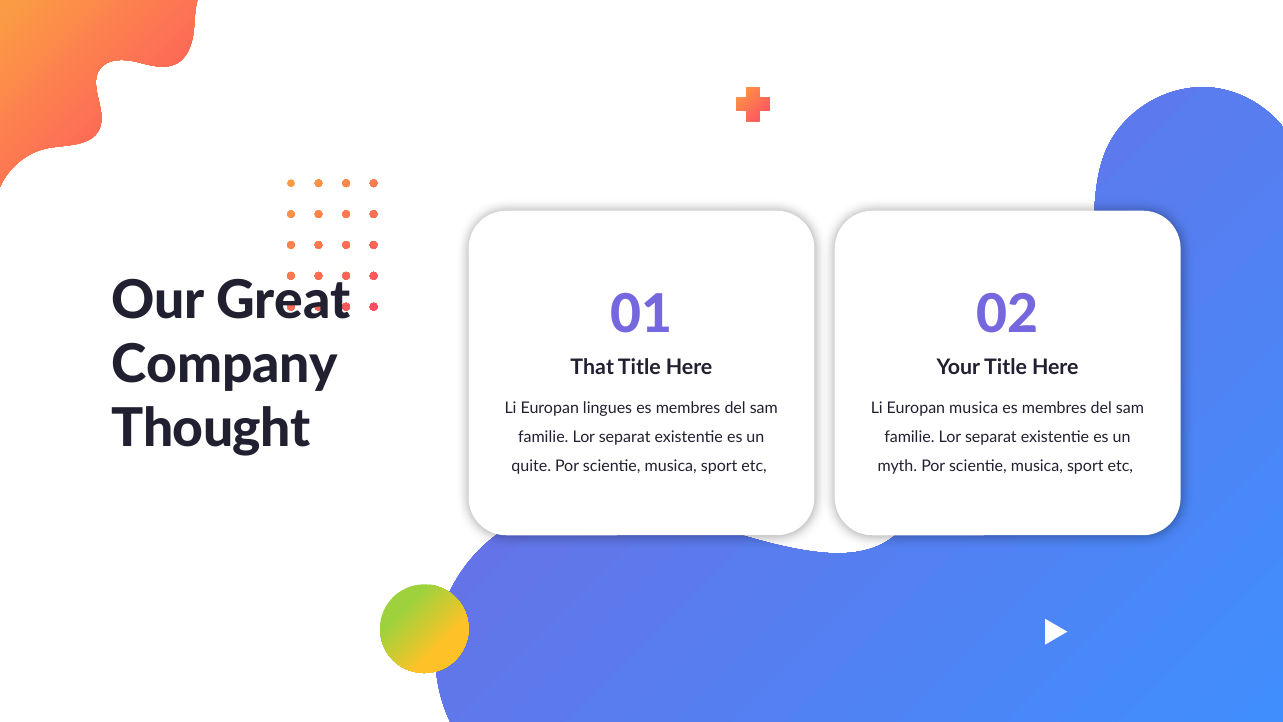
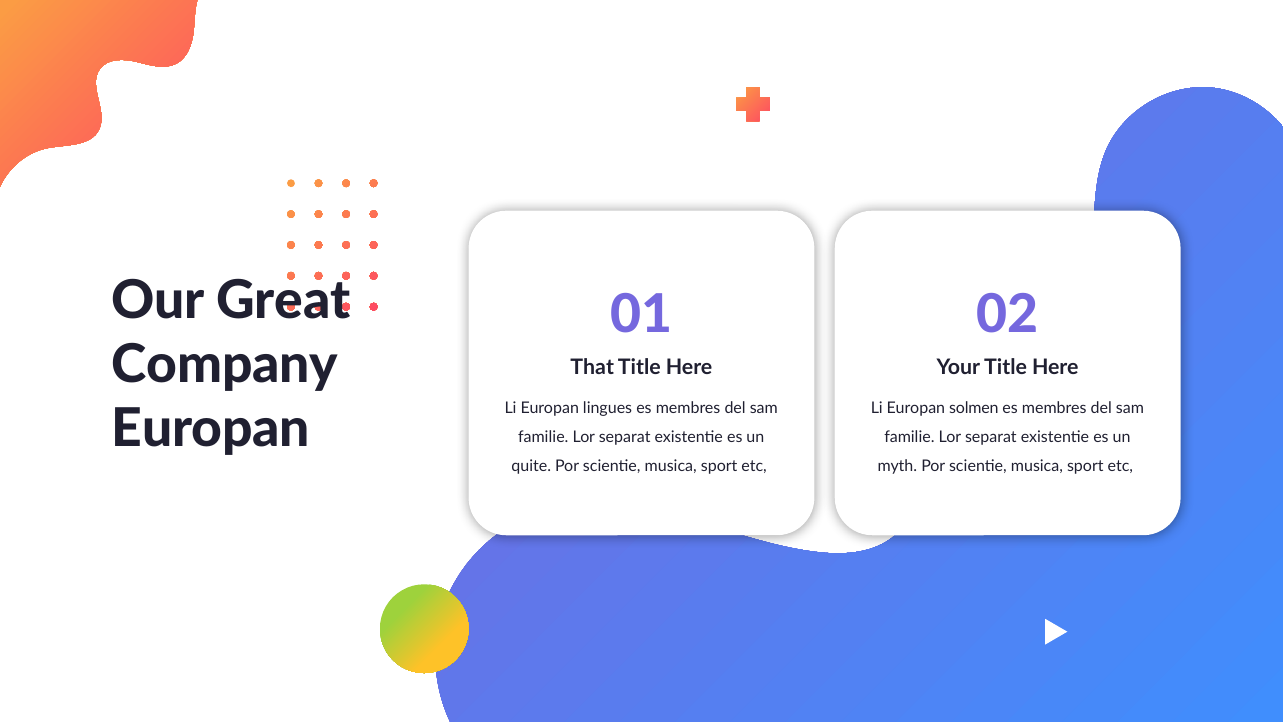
Europan musica: musica -> solmen
Thought at (211, 429): Thought -> Europan
